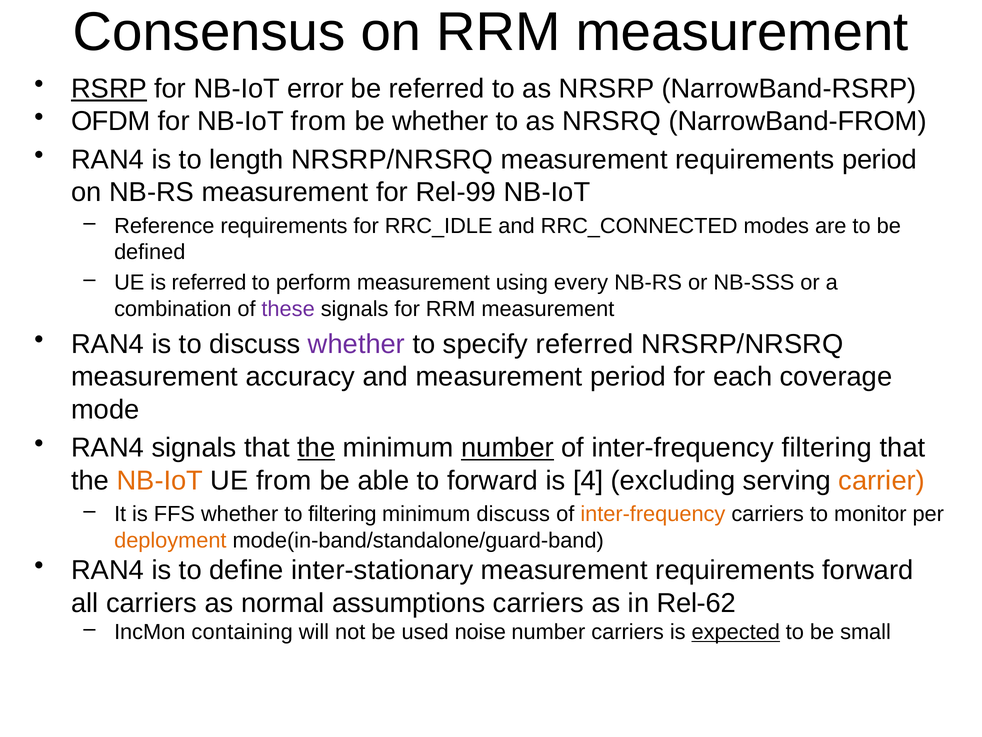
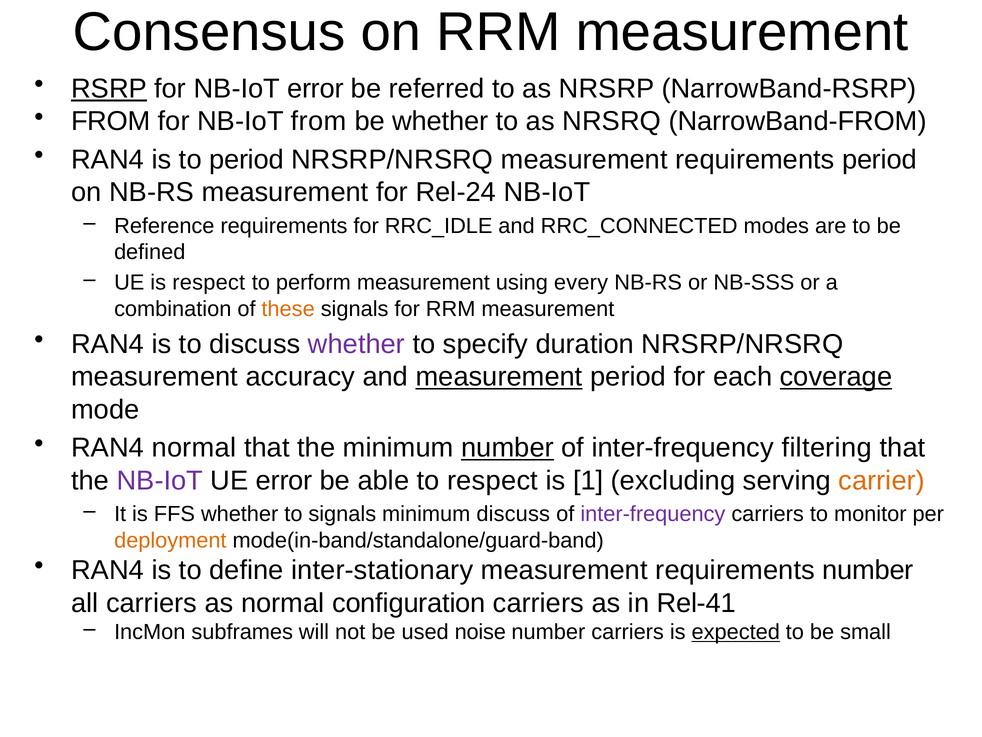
OFDM at (111, 121): OFDM -> FROM
to length: length -> period
Rel-99: Rel-99 -> Rel-24
is referred: referred -> respect
these colour: purple -> orange
specify referred: referred -> duration
measurement at (499, 377) underline: none -> present
coverage underline: none -> present
RAN4 signals: signals -> normal
the at (316, 448) underline: present -> none
NB-IoT at (160, 480) colour: orange -> purple
UE from: from -> error
to forward: forward -> respect
4: 4 -> 1
to filtering: filtering -> signals
inter-frequency at (653, 514) colour: orange -> purple
requirements forward: forward -> number
assumptions: assumptions -> configuration
Rel-62: Rel-62 -> Rel-41
containing: containing -> subframes
